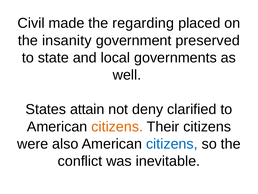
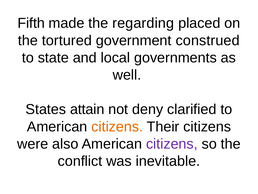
Civil: Civil -> Fifth
insanity: insanity -> tortured
preserved: preserved -> construed
citizens at (172, 144) colour: blue -> purple
